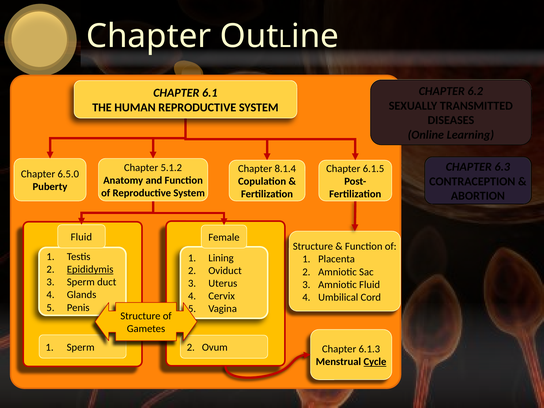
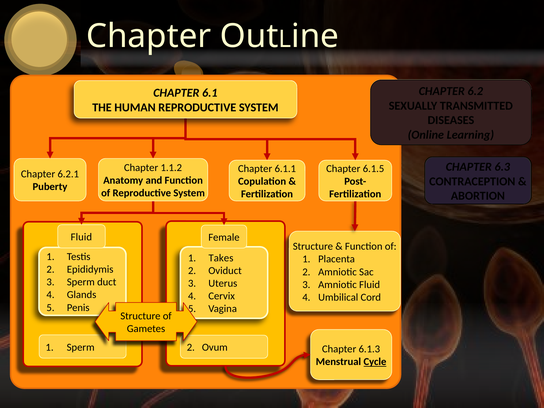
5.1.2: 5.1.2 -> 1.1.2
8.1.4: 8.1.4 -> 6.1.1
6.5.0: 6.5.0 -> 6.2.1
Lining: Lining -> Takes
Epididymis underline: present -> none
